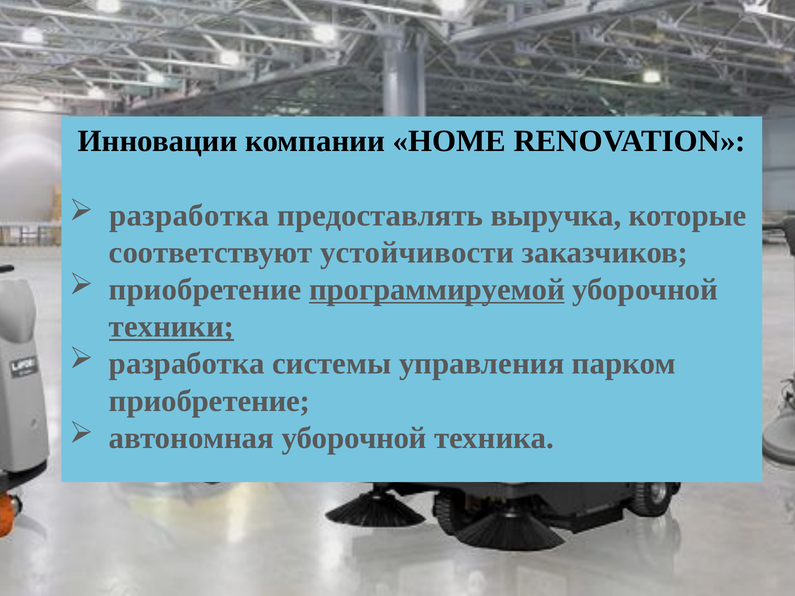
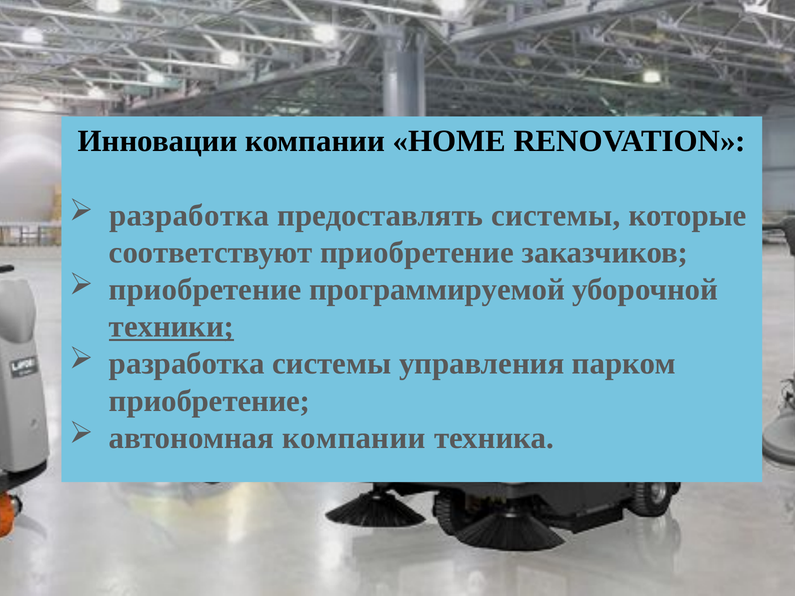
предоставлять выручка: выручка -> системы
соответствуют устойчивости: устойчивости -> приобретение
программируемой underline: present -> none
автономная уборочной: уборочной -> компании
